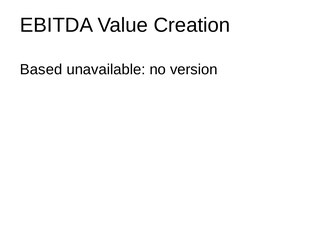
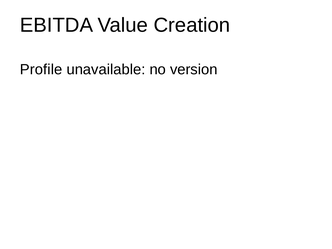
Based: Based -> Profile
